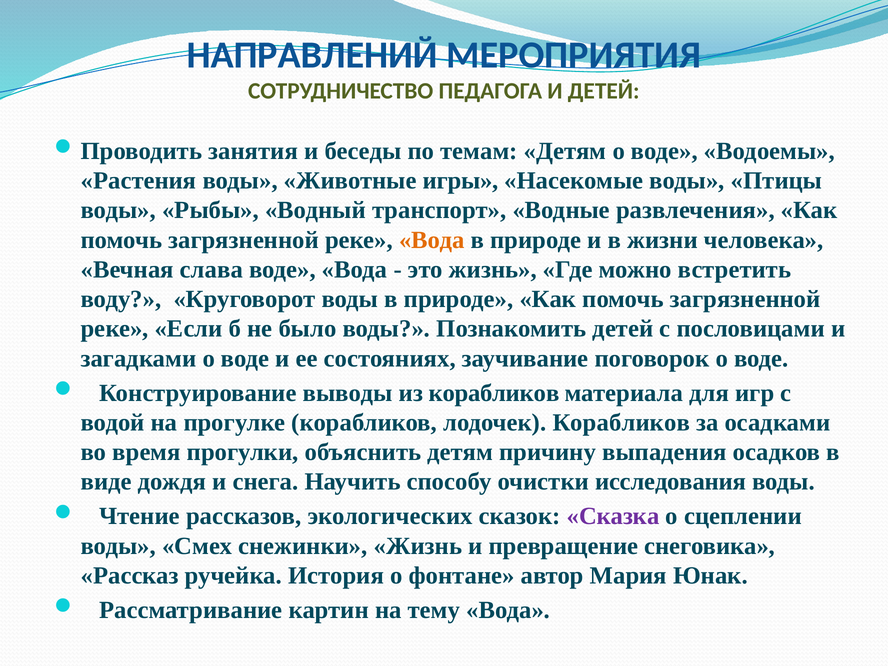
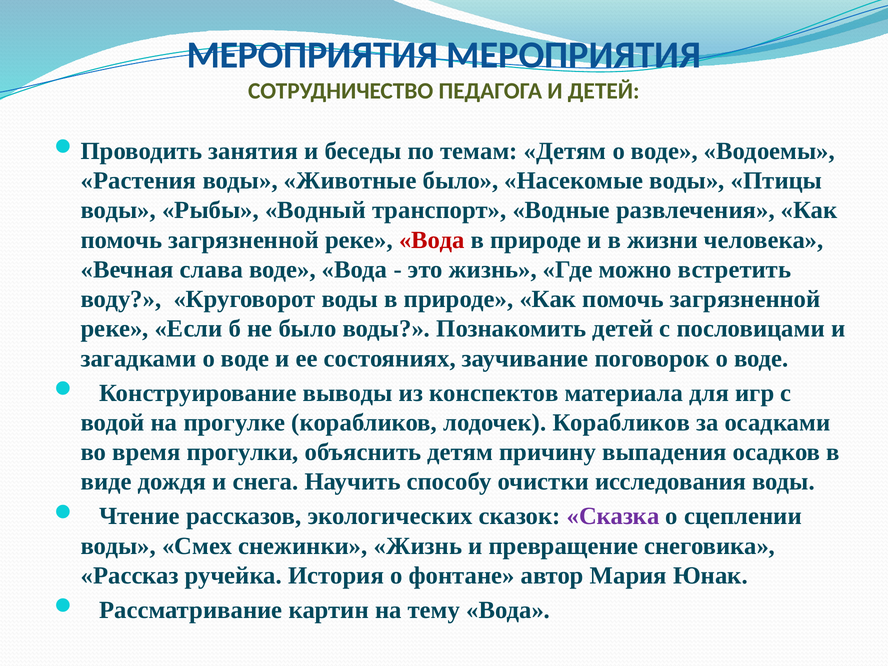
НАПРАВЛЕНИЙ at (312, 55): НАПРАВЛЕНИЙ -> МЕРОПРИЯТИЯ
Животные игры: игры -> было
Вода at (432, 240) colour: orange -> red
из корабликов: корабликов -> конспектов
